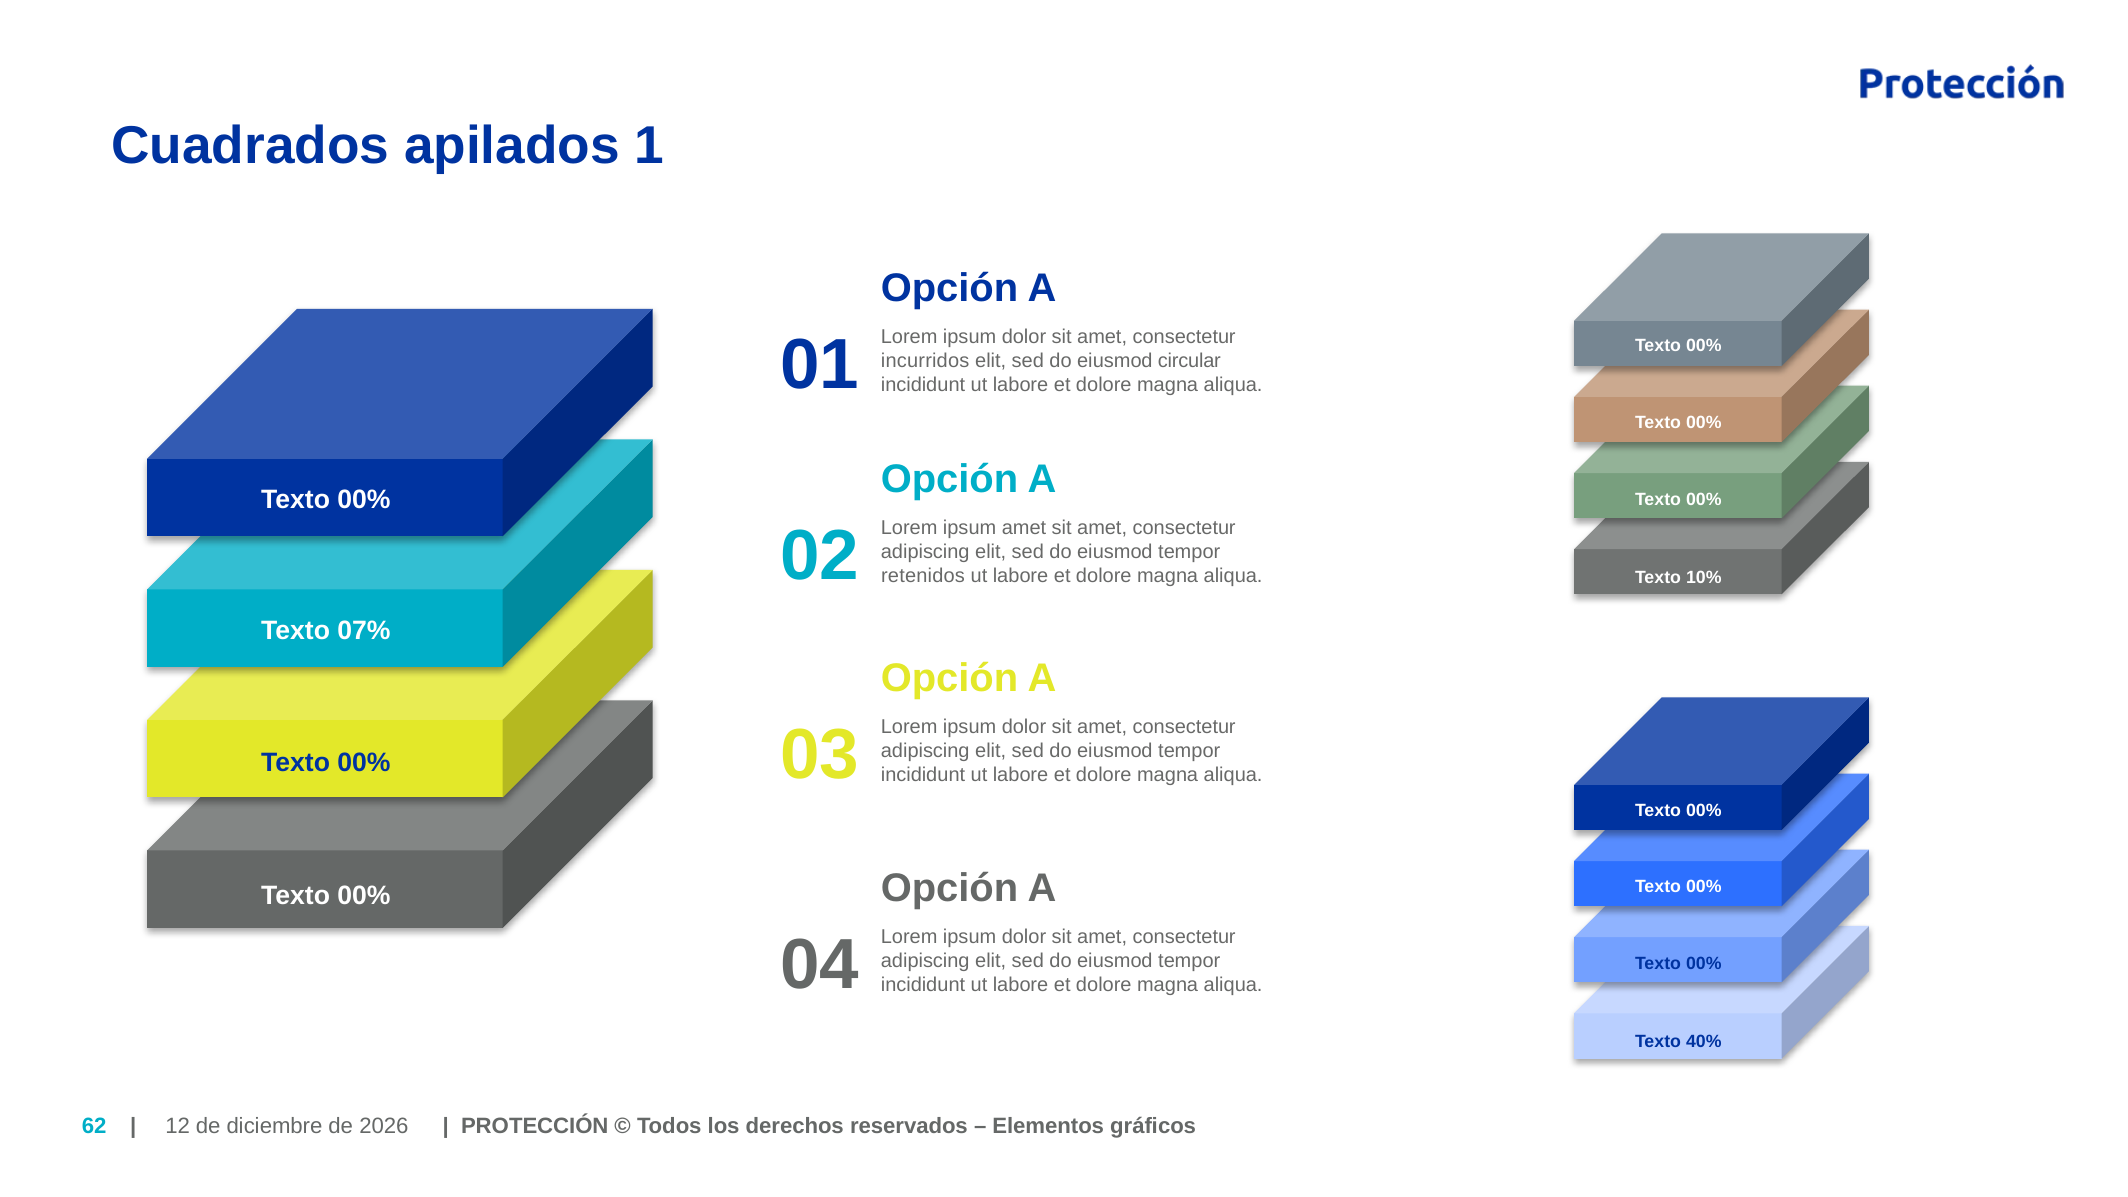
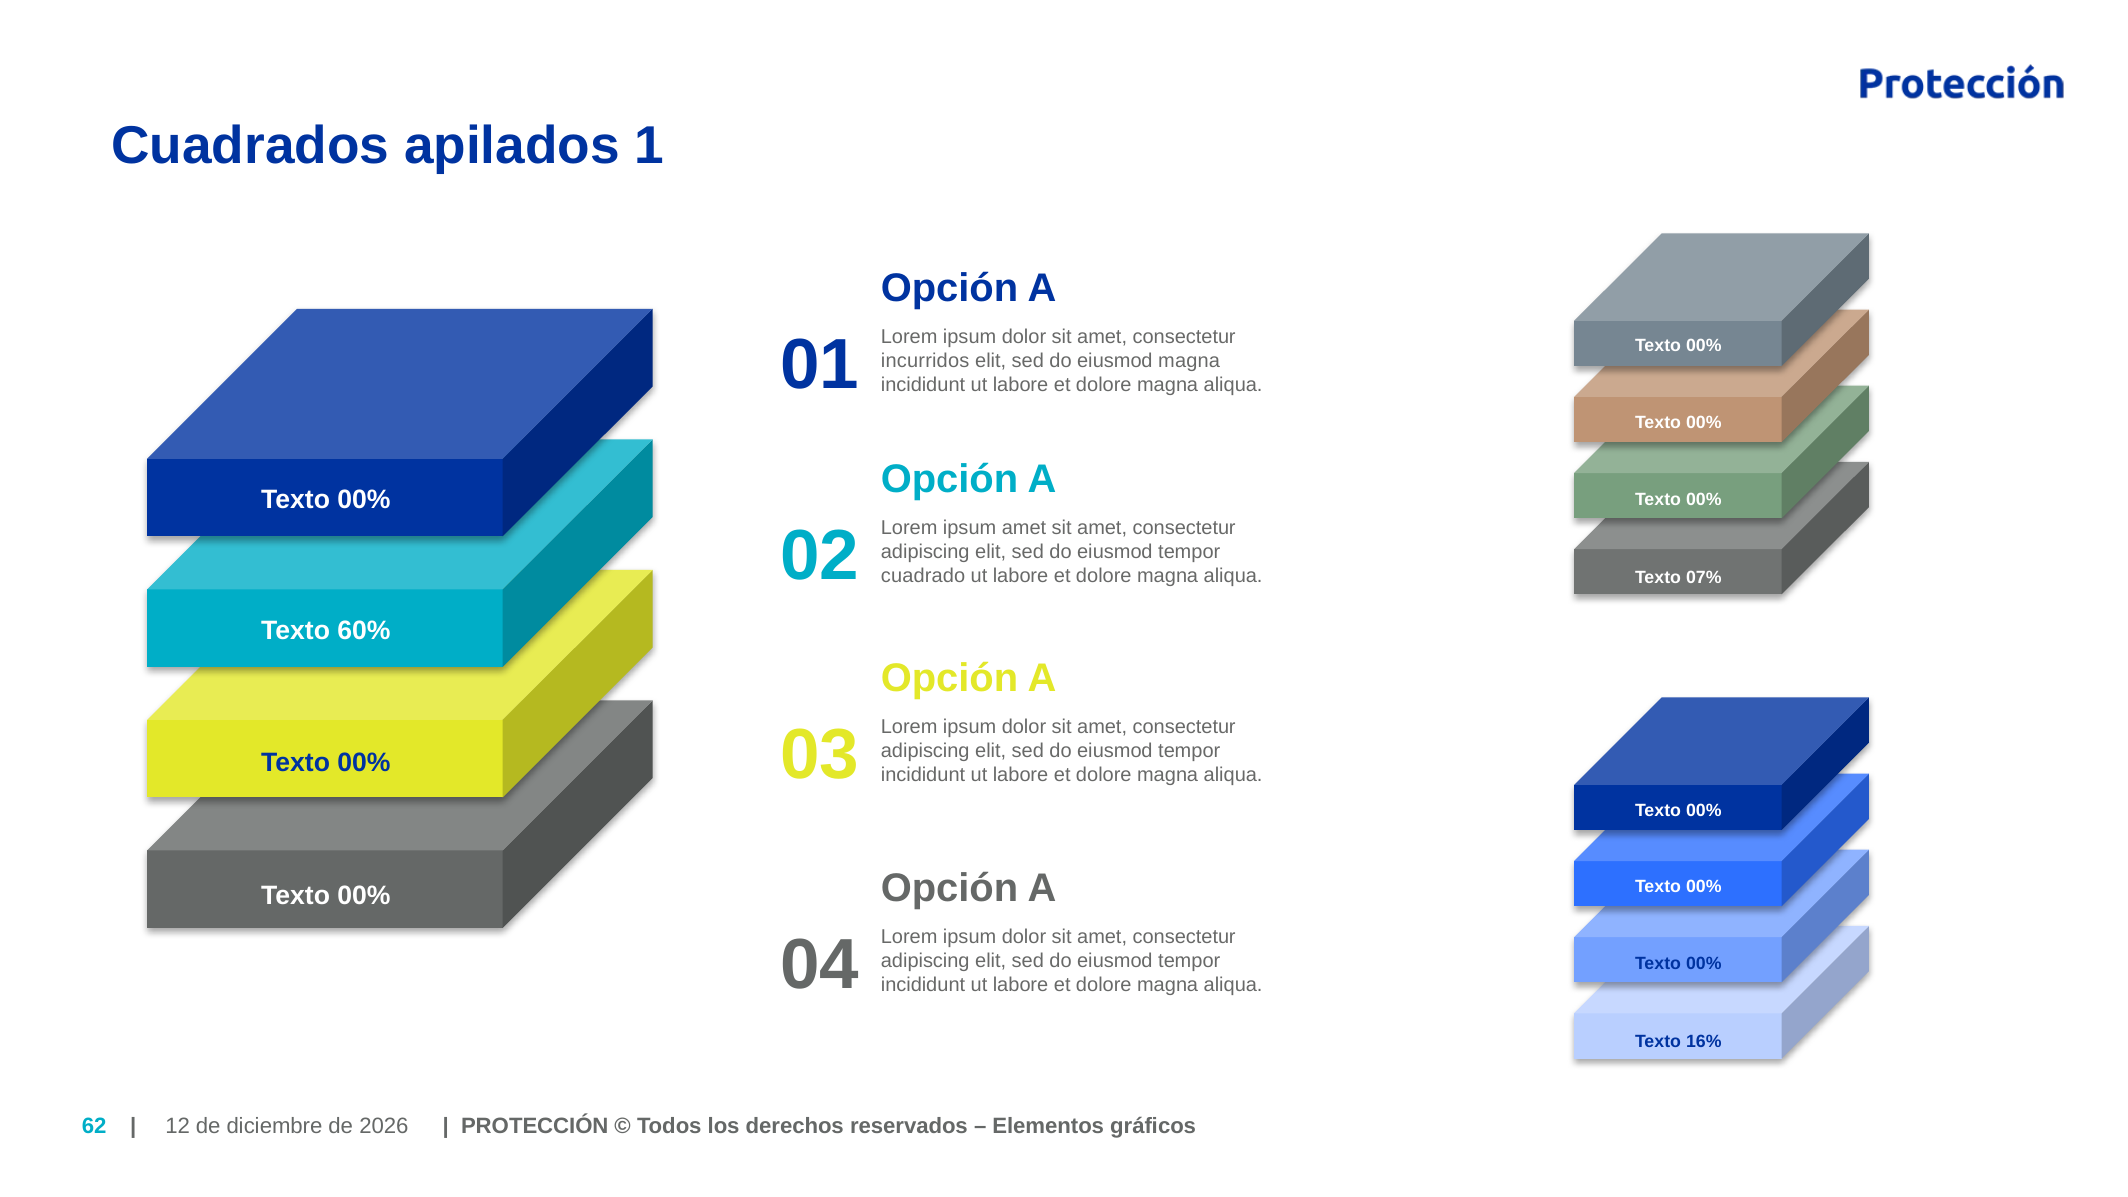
eiusmod circular: circular -> magna
retenidos: retenidos -> cuadrado
10%: 10% -> 07%
07%: 07% -> 60%
40%: 40% -> 16%
